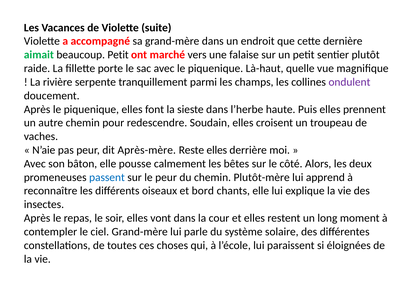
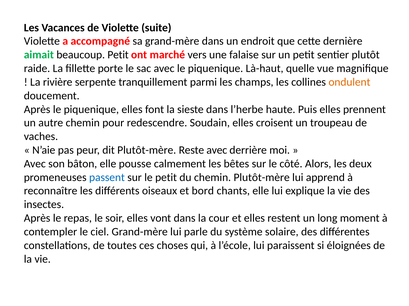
ondulent colour: purple -> orange
dit Après-mère: Après-mère -> Plutôt-mère
Reste elles: elles -> avec
le peur: peur -> petit
